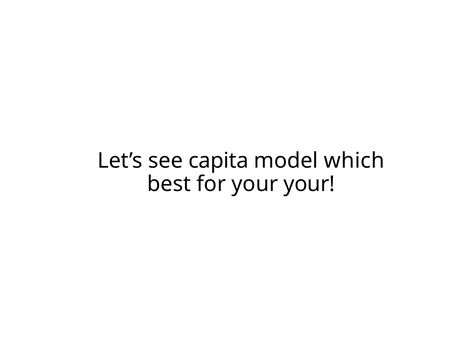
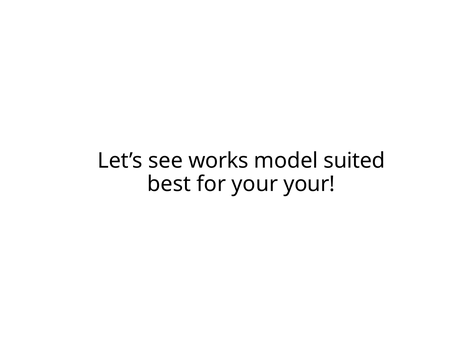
capita: capita -> works
which: which -> suited
